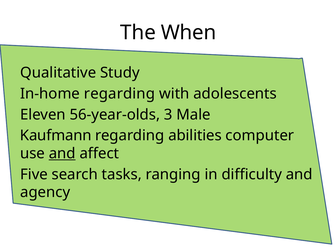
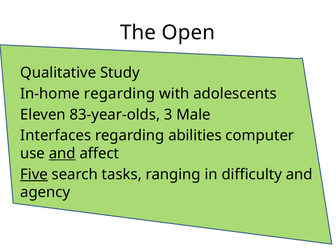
When: When -> Open
56-year-olds: 56-year-olds -> 83-year-olds
Kaufmann: Kaufmann -> Interfaces
Five underline: none -> present
